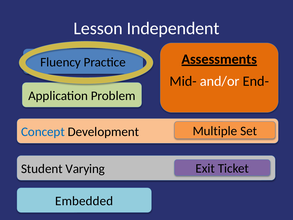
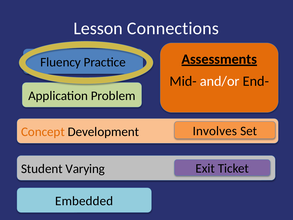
Independent: Independent -> Connections
Concept colour: blue -> orange
Multiple: Multiple -> Involves
